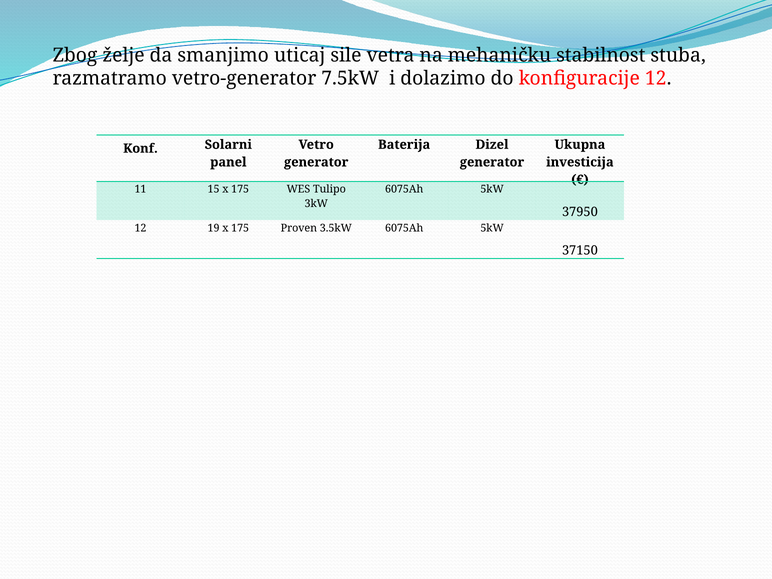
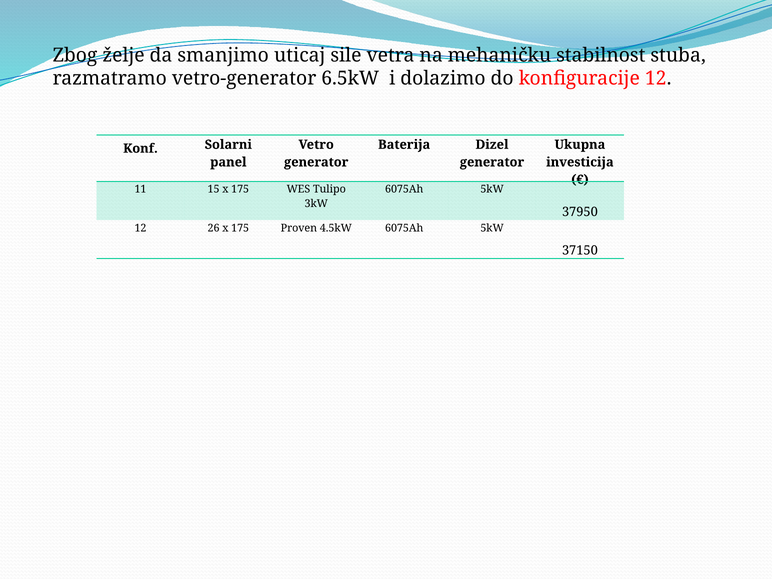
7.5kW: 7.5kW -> 6.5kW
19: 19 -> 26
3.5kW: 3.5kW -> 4.5kW
